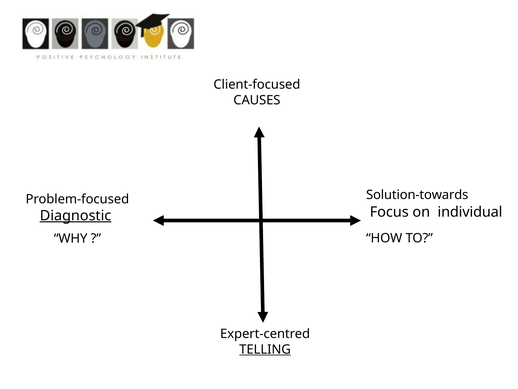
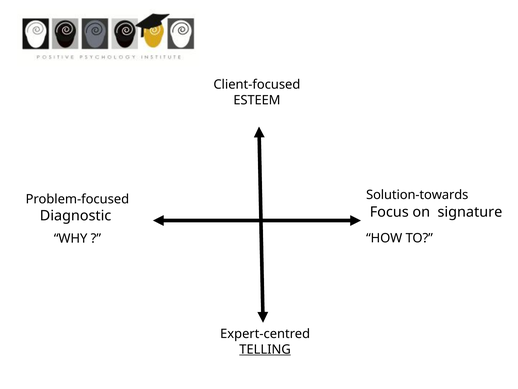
CAUSES: CAUSES -> ESTEEM
individual: individual -> signature
Diagnostic underline: present -> none
